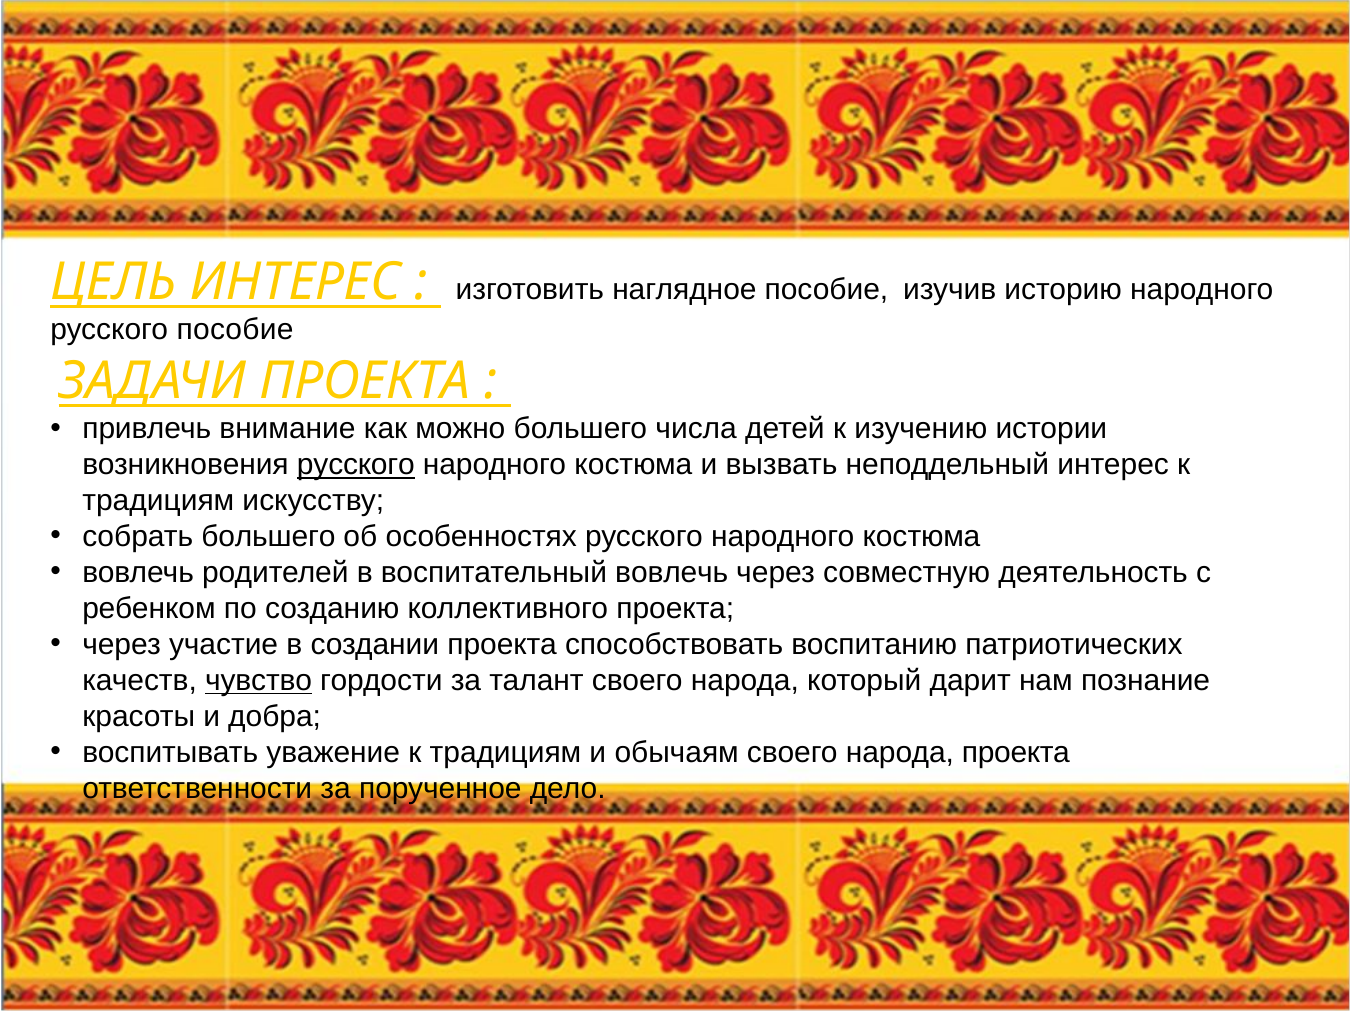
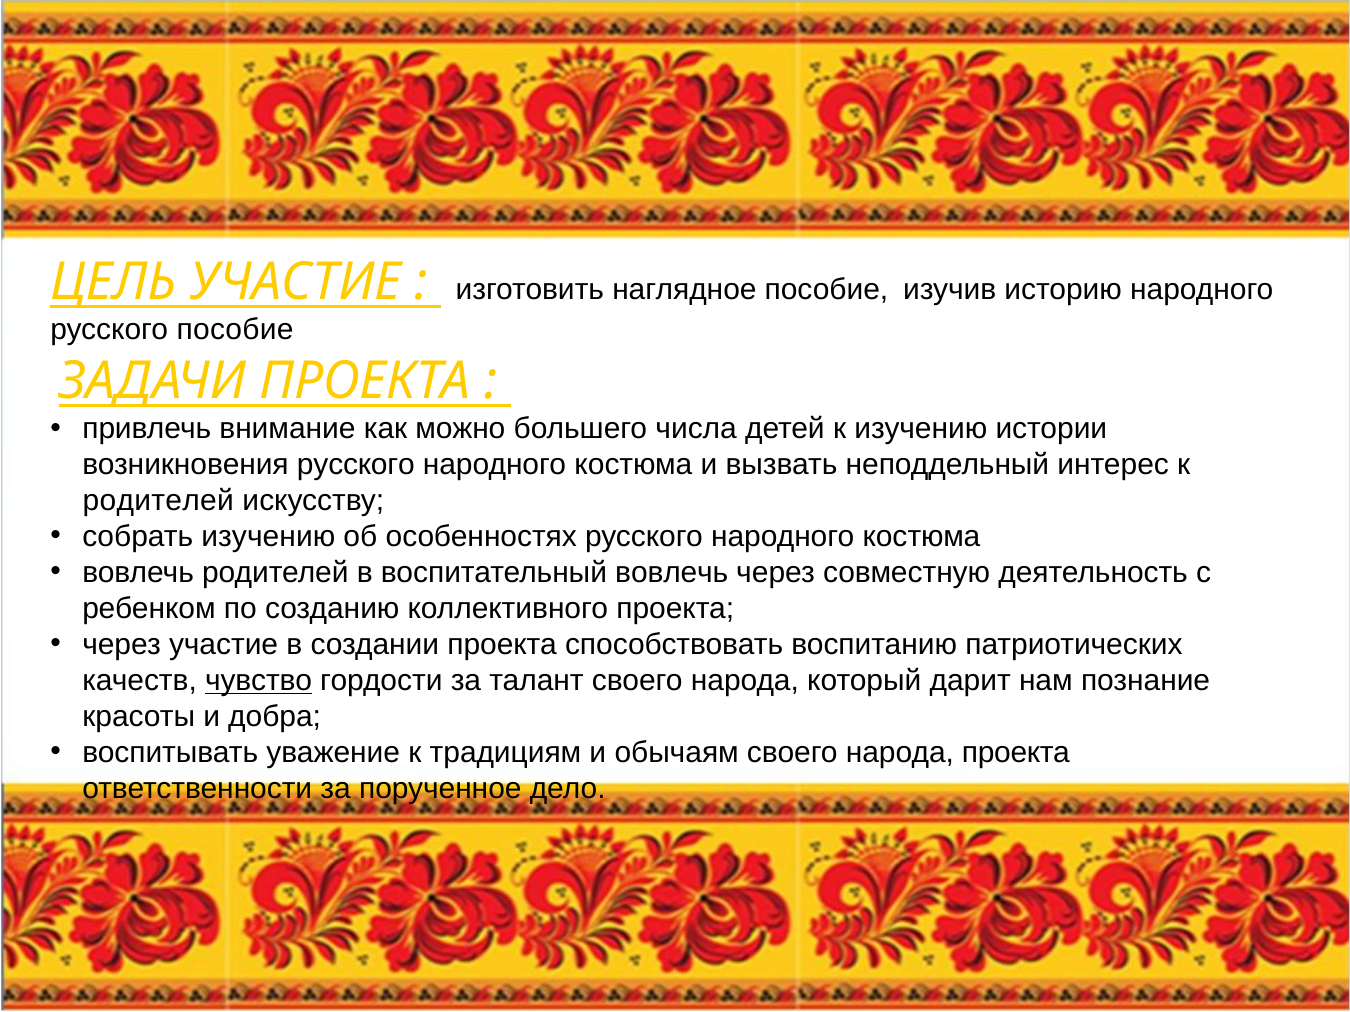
ЦЕЛЬ ИНТЕРЕС: ИНТЕРЕС -> УЧАСТИЕ
русского at (356, 465) underline: present -> none
традициям at (158, 501): традициям -> родителей
собрать большего: большего -> изучению
